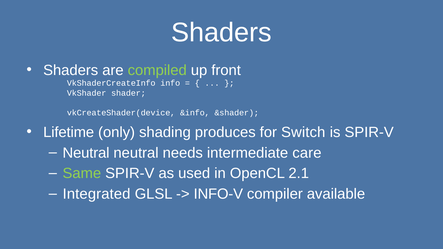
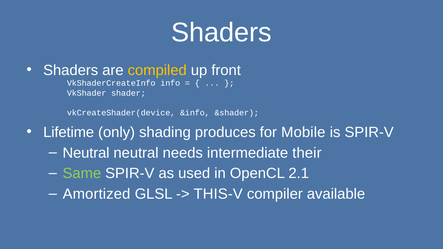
compiled colour: light green -> yellow
Switch: Switch -> Mobile
care: care -> their
Integrated: Integrated -> Amortized
INFO-V: INFO-V -> THIS-V
